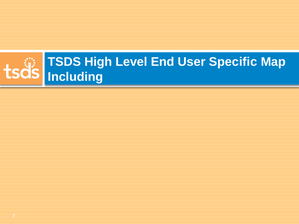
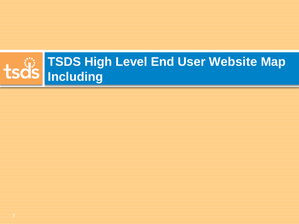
Specific: Specific -> Website
